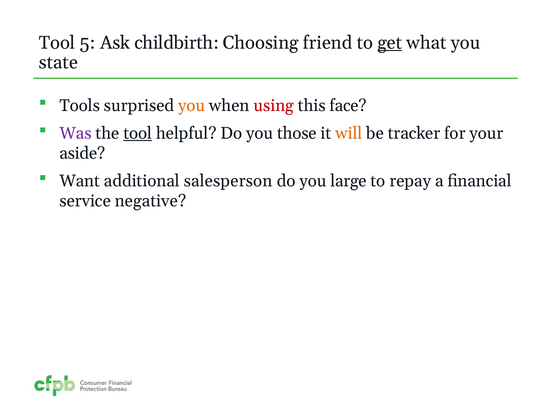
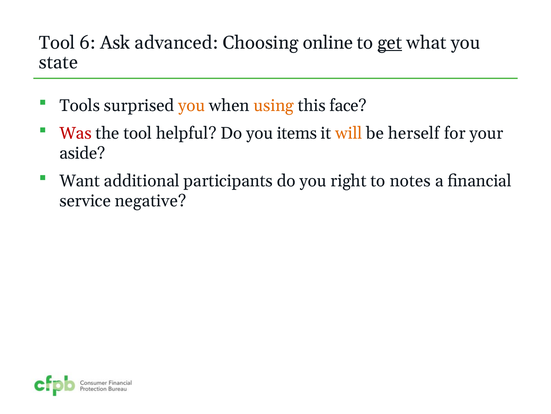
5: 5 -> 6
childbirth: childbirth -> advanced
friend: friend -> online
using colour: red -> orange
Was colour: purple -> red
tool at (138, 133) underline: present -> none
those: those -> items
tracker: tracker -> herself
salesperson: salesperson -> participants
large: large -> right
repay: repay -> notes
